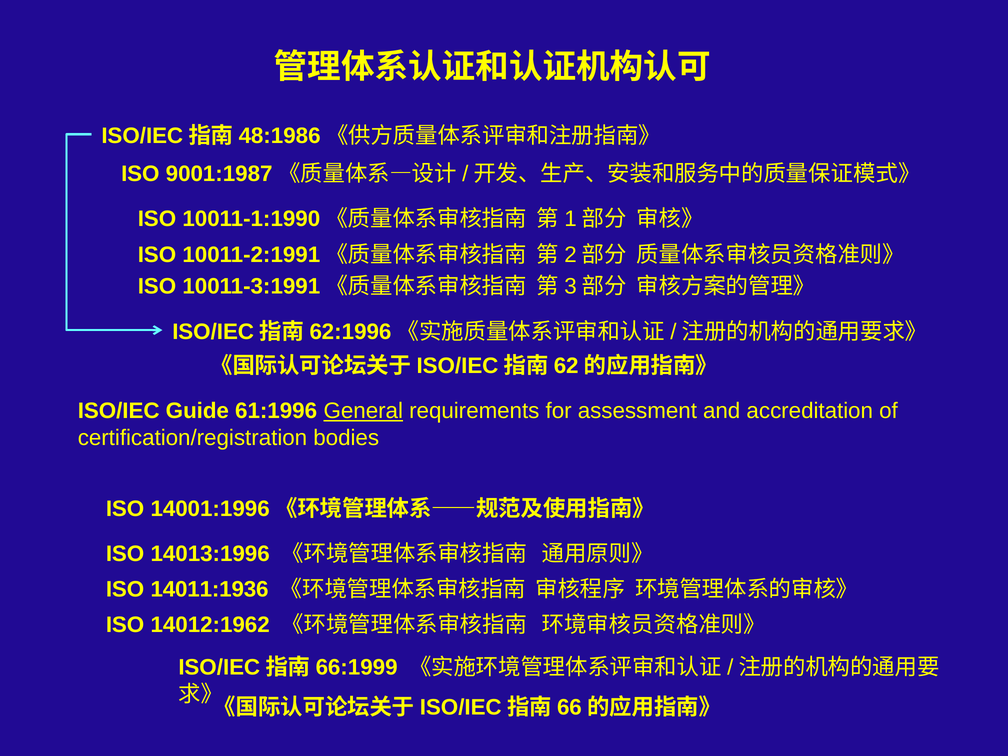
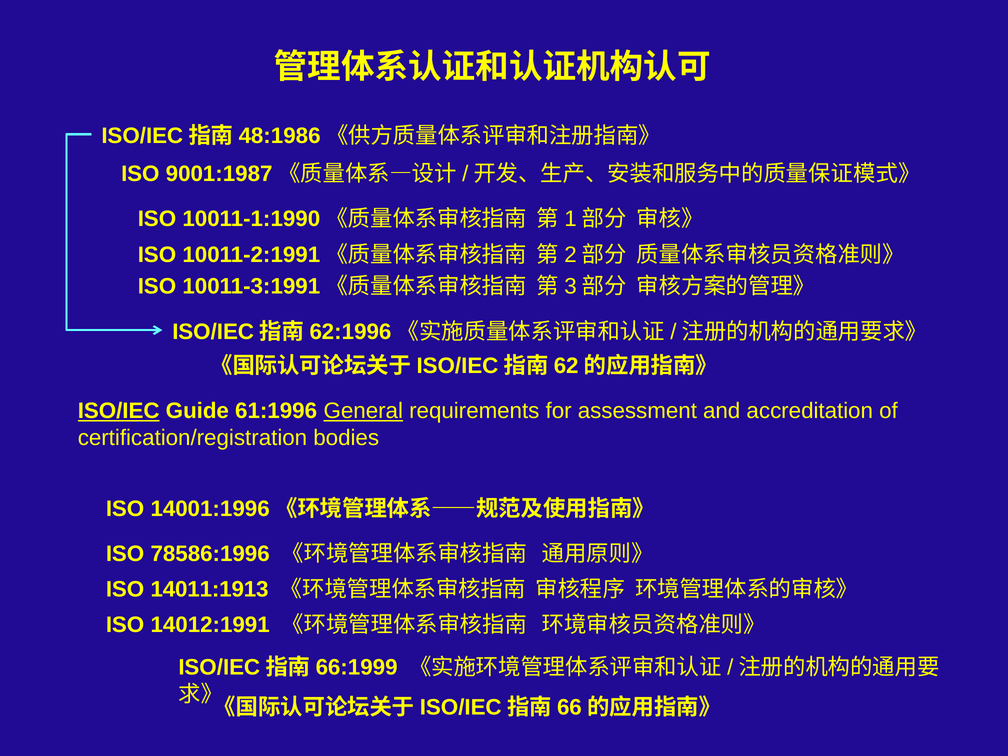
ISO/IEC underline: none -> present
14013:1996: 14013:1996 -> 78586:1996
14011:1936: 14011:1936 -> 14011:1913
14012:1962: 14012:1962 -> 14012:1991
